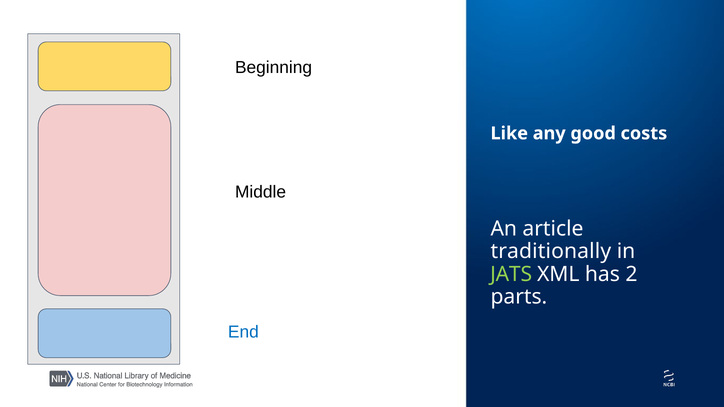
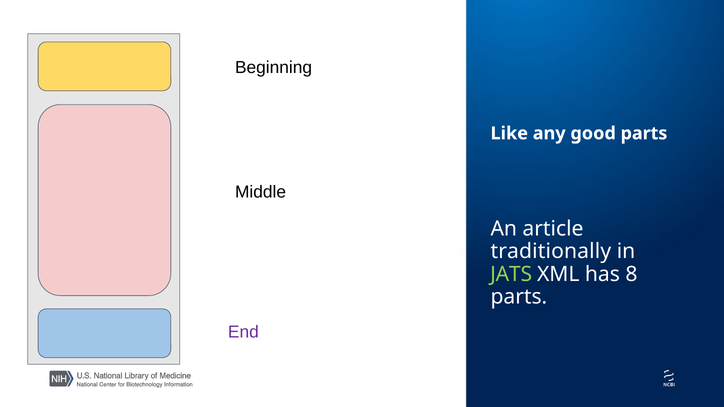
good costs: costs -> parts
2: 2 -> 8
End colour: blue -> purple
